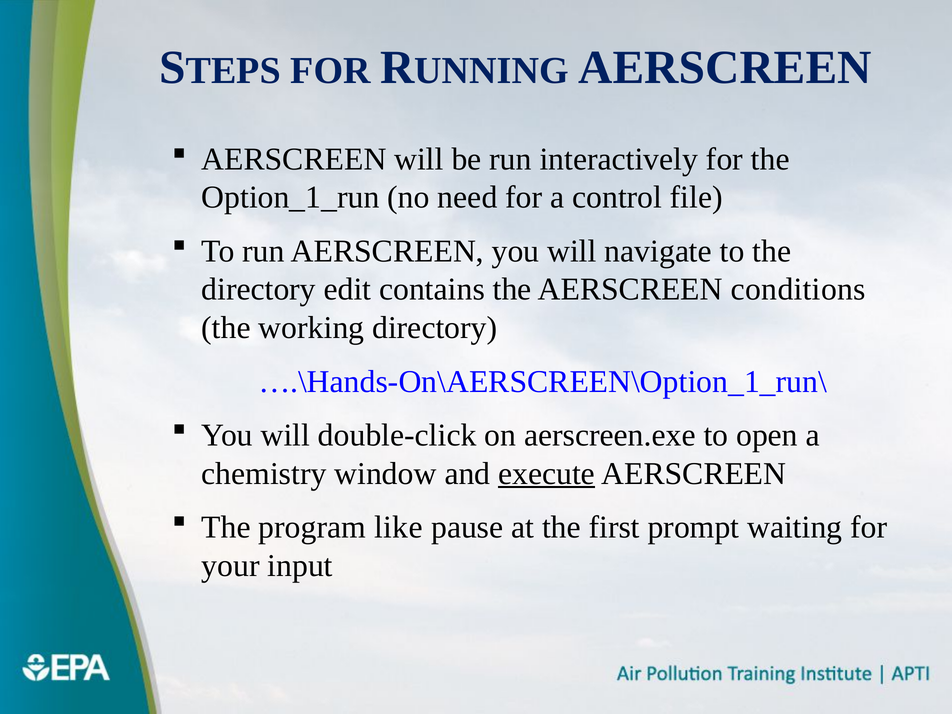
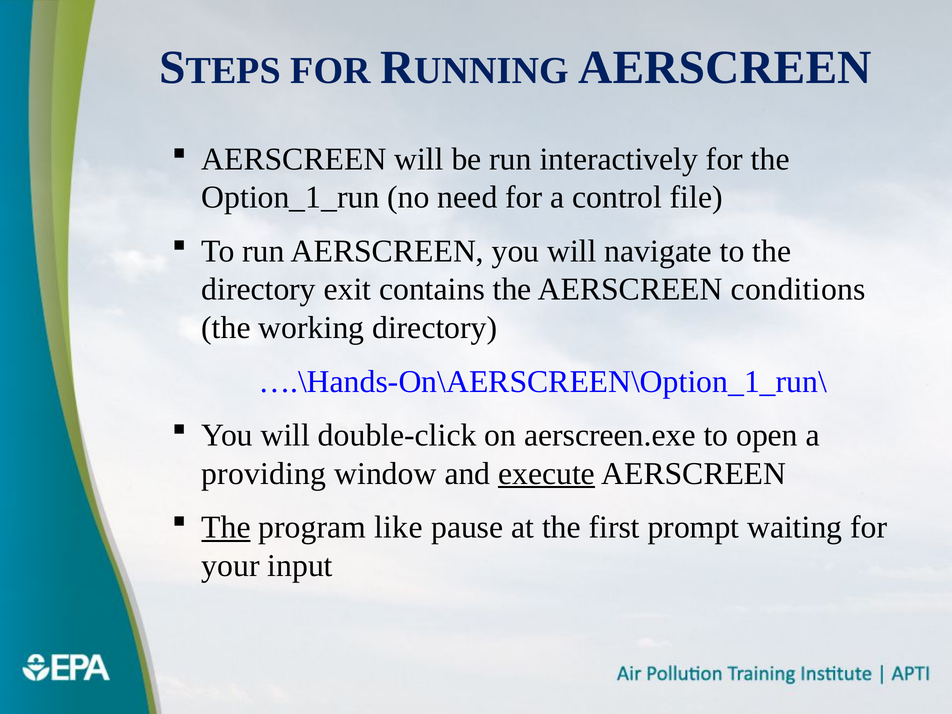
edit: edit -> exit
chemistry: chemistry -> providing
The at (226, 527) underline: none -> present
